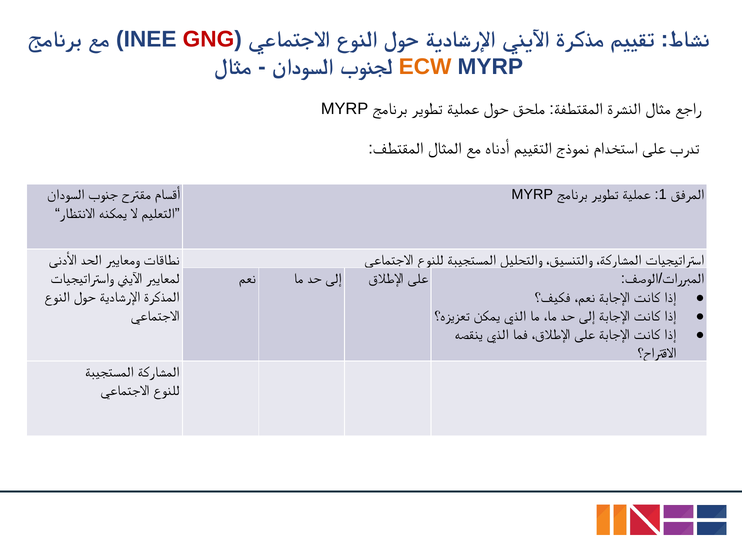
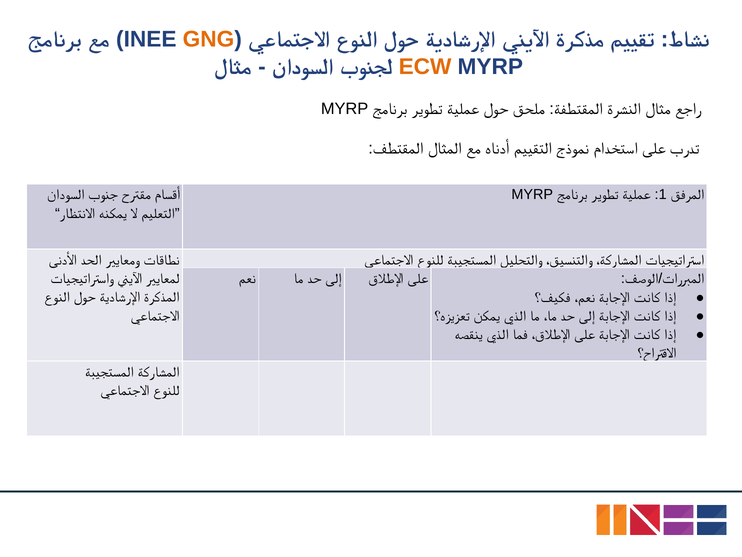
GNG colour: red -> orange
